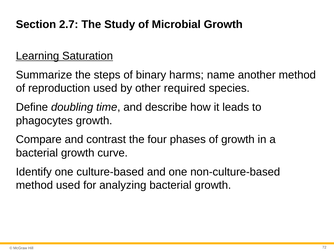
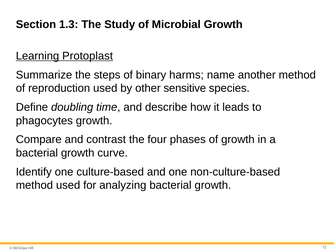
2.7: 2.7 -> 1.3
Saturation: Saturation -> Protoplast
required: required -> sensitive
